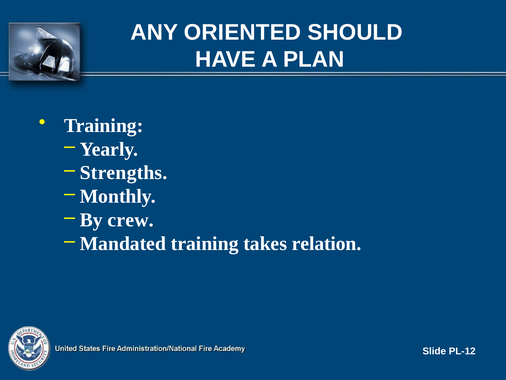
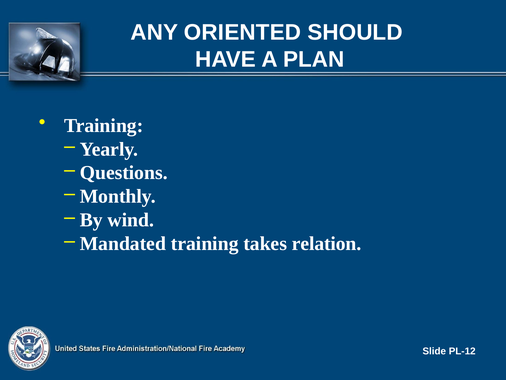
Strengths: Strengths -> Questions
crew: crew -> wind
